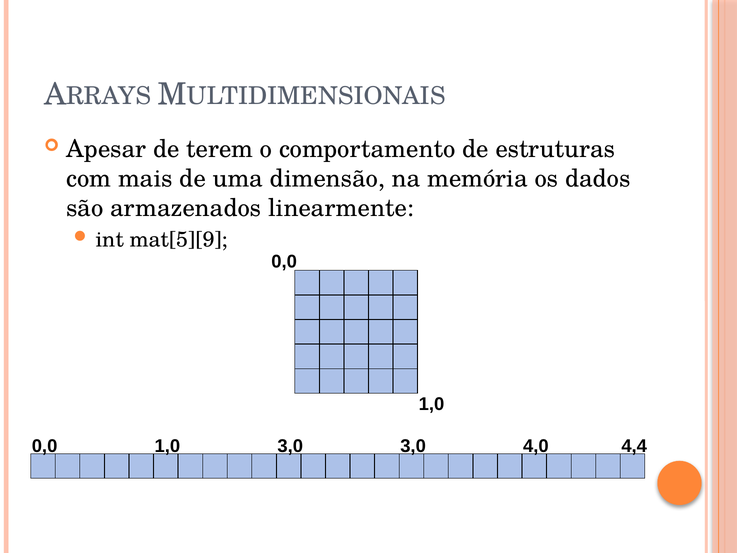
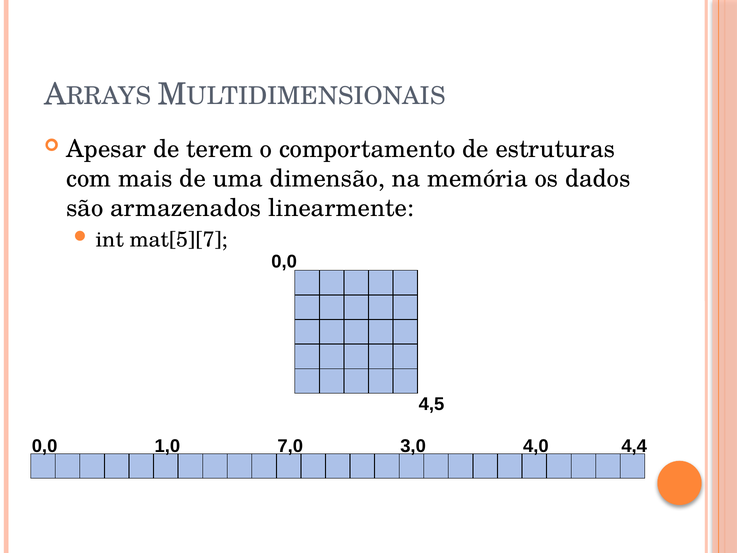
mat[5][9: mat[5][9 -> mat[5][7
1,0 at (432, 404): 1,0 -> 4,5
1,0 3,0: 3,0 -> 7,0
